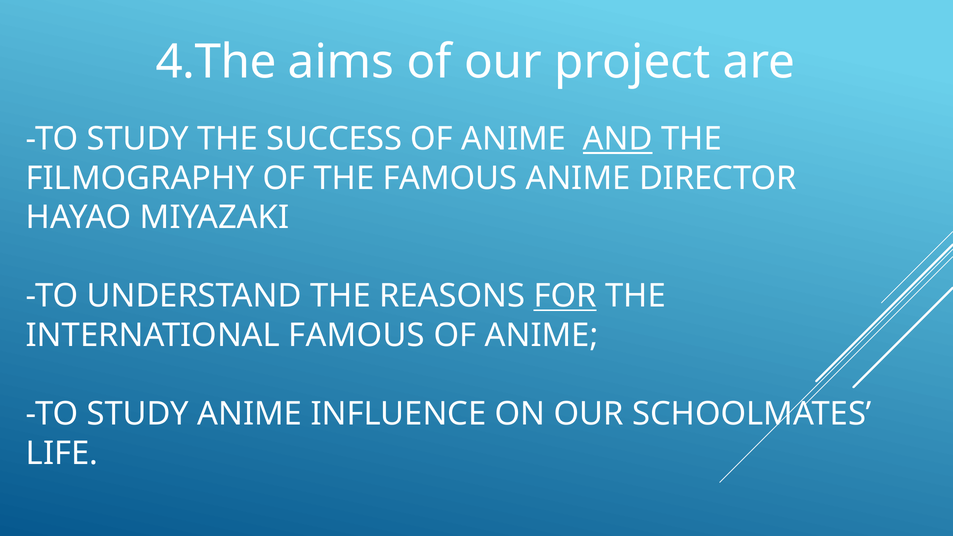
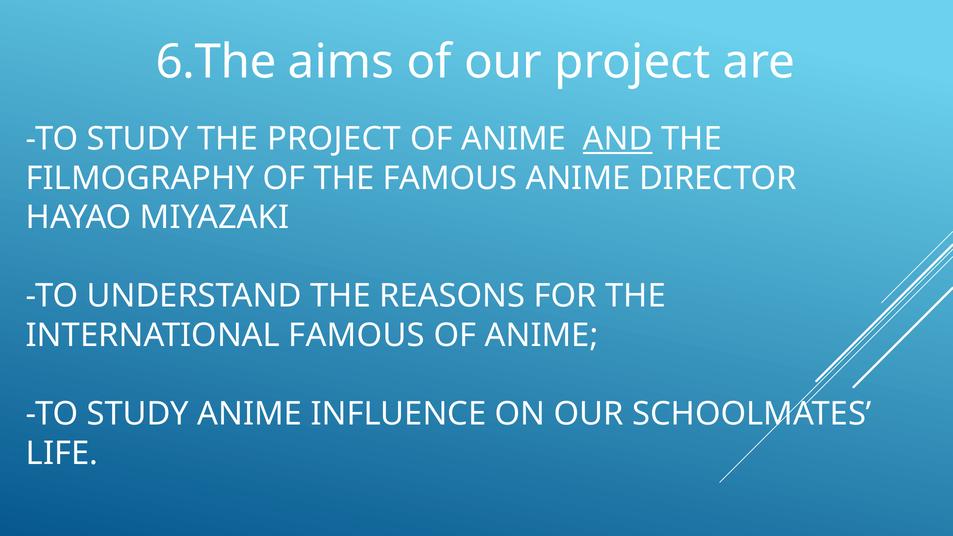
4.The: 4.The -> 6.The
THE SUCCESS: SUCCESS -> PROJECT
FOR underline: present -> none
